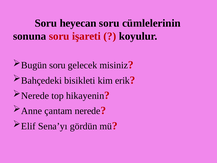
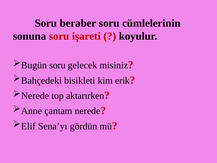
heyecan: heyecan -> beraber
hikayenin: hikayenin -> aktarırken
